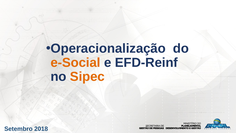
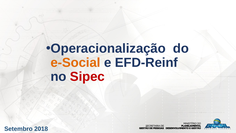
Sipec colour: orange -> red
